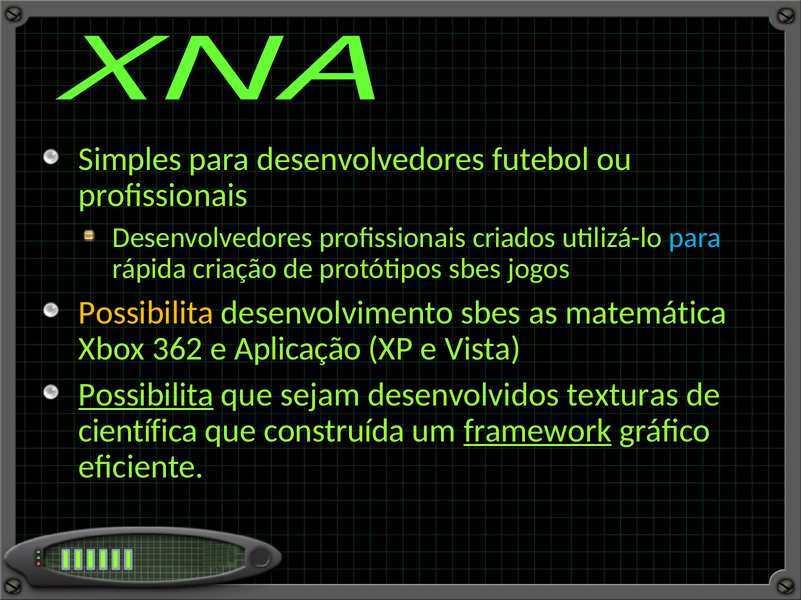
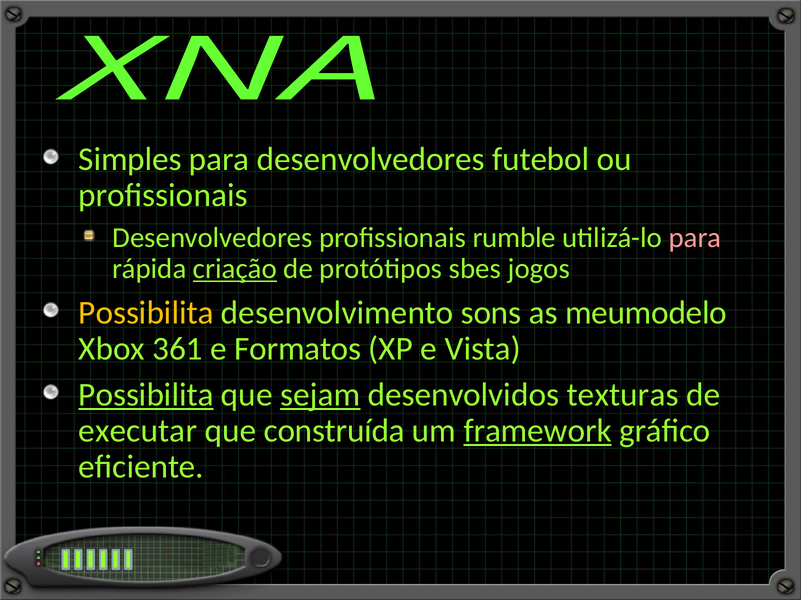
criados: criados -> rumble
para at (695, 238) colour: light blue -> pink
criação underline: none -> present
desenvolvimento sbes: sbes -> sons
matemática: matemática -> meumodelo
362: 362 -> 361
Aplicação: Aplicação -> Formatos
sejam underline: none -> present
científica: científica -> executar
